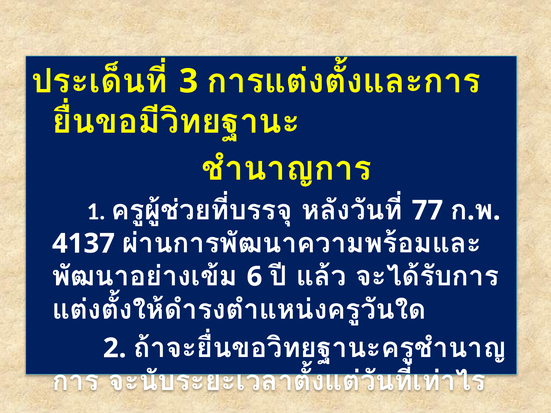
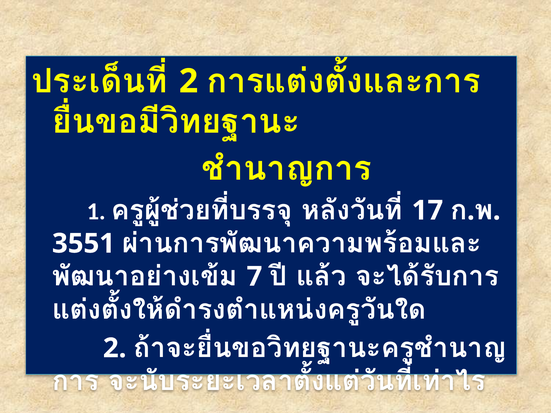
3 at (189, 81): 3 -> 2
77: 77 -> 17
4137: 4137 -> 3551
6: 6 -> 7
